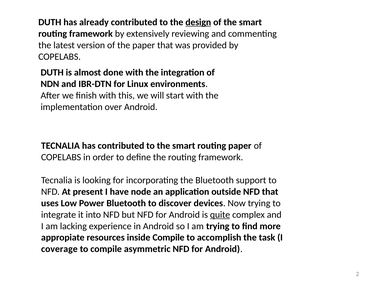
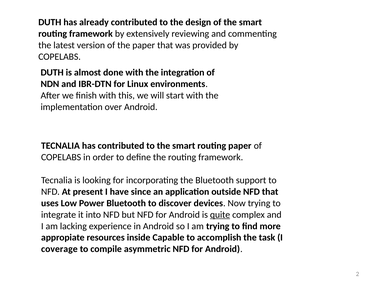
design underline: present -> none
node: node -> since
inside Compile: Compile -> Capable
